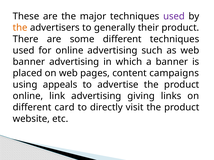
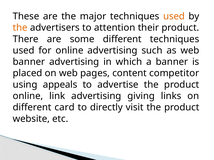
used at (174, 16) colour: purple -> orange
generally: generally -> attention
campaigns: campaigns -> competitor
